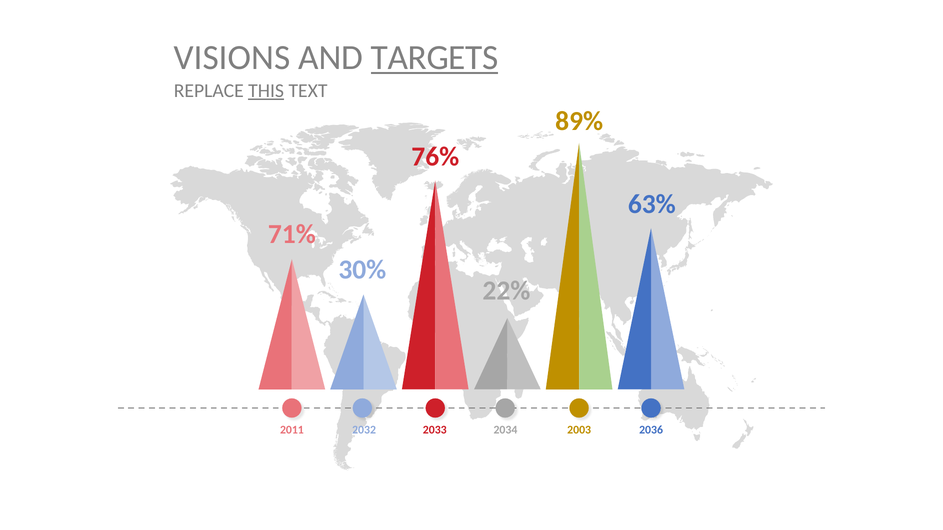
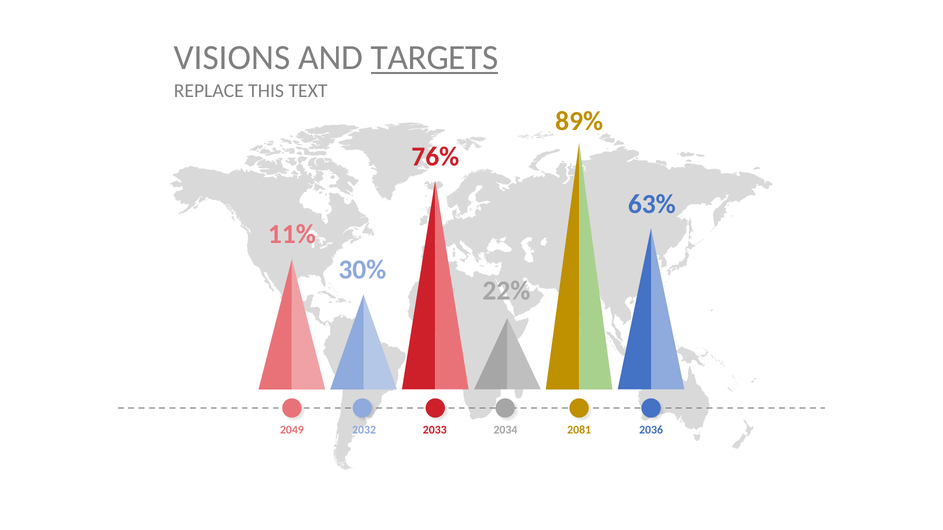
THIS at (266, 91) underline: present -> none
71%: 71% -> 11%
2011: 2011 -> 2049
2003: 2003 -> 2081
